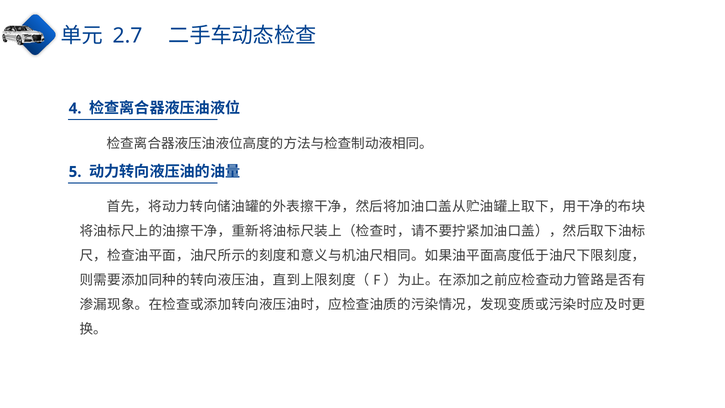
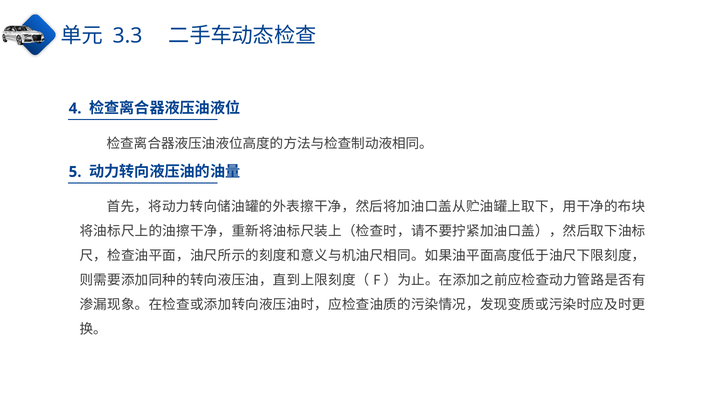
2.7: 2.7 -> 3.3
